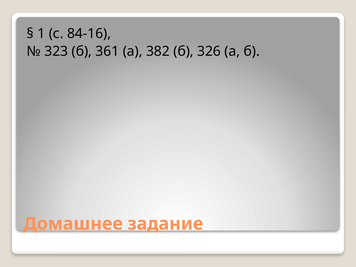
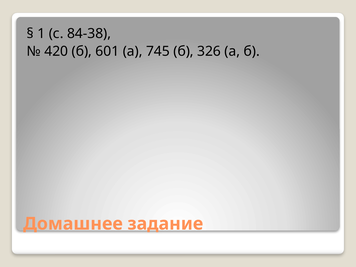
84-16: 84-16 -> 84-38
323: 323 -> 420
361: 361 -> 601
382: 382 -> 745
